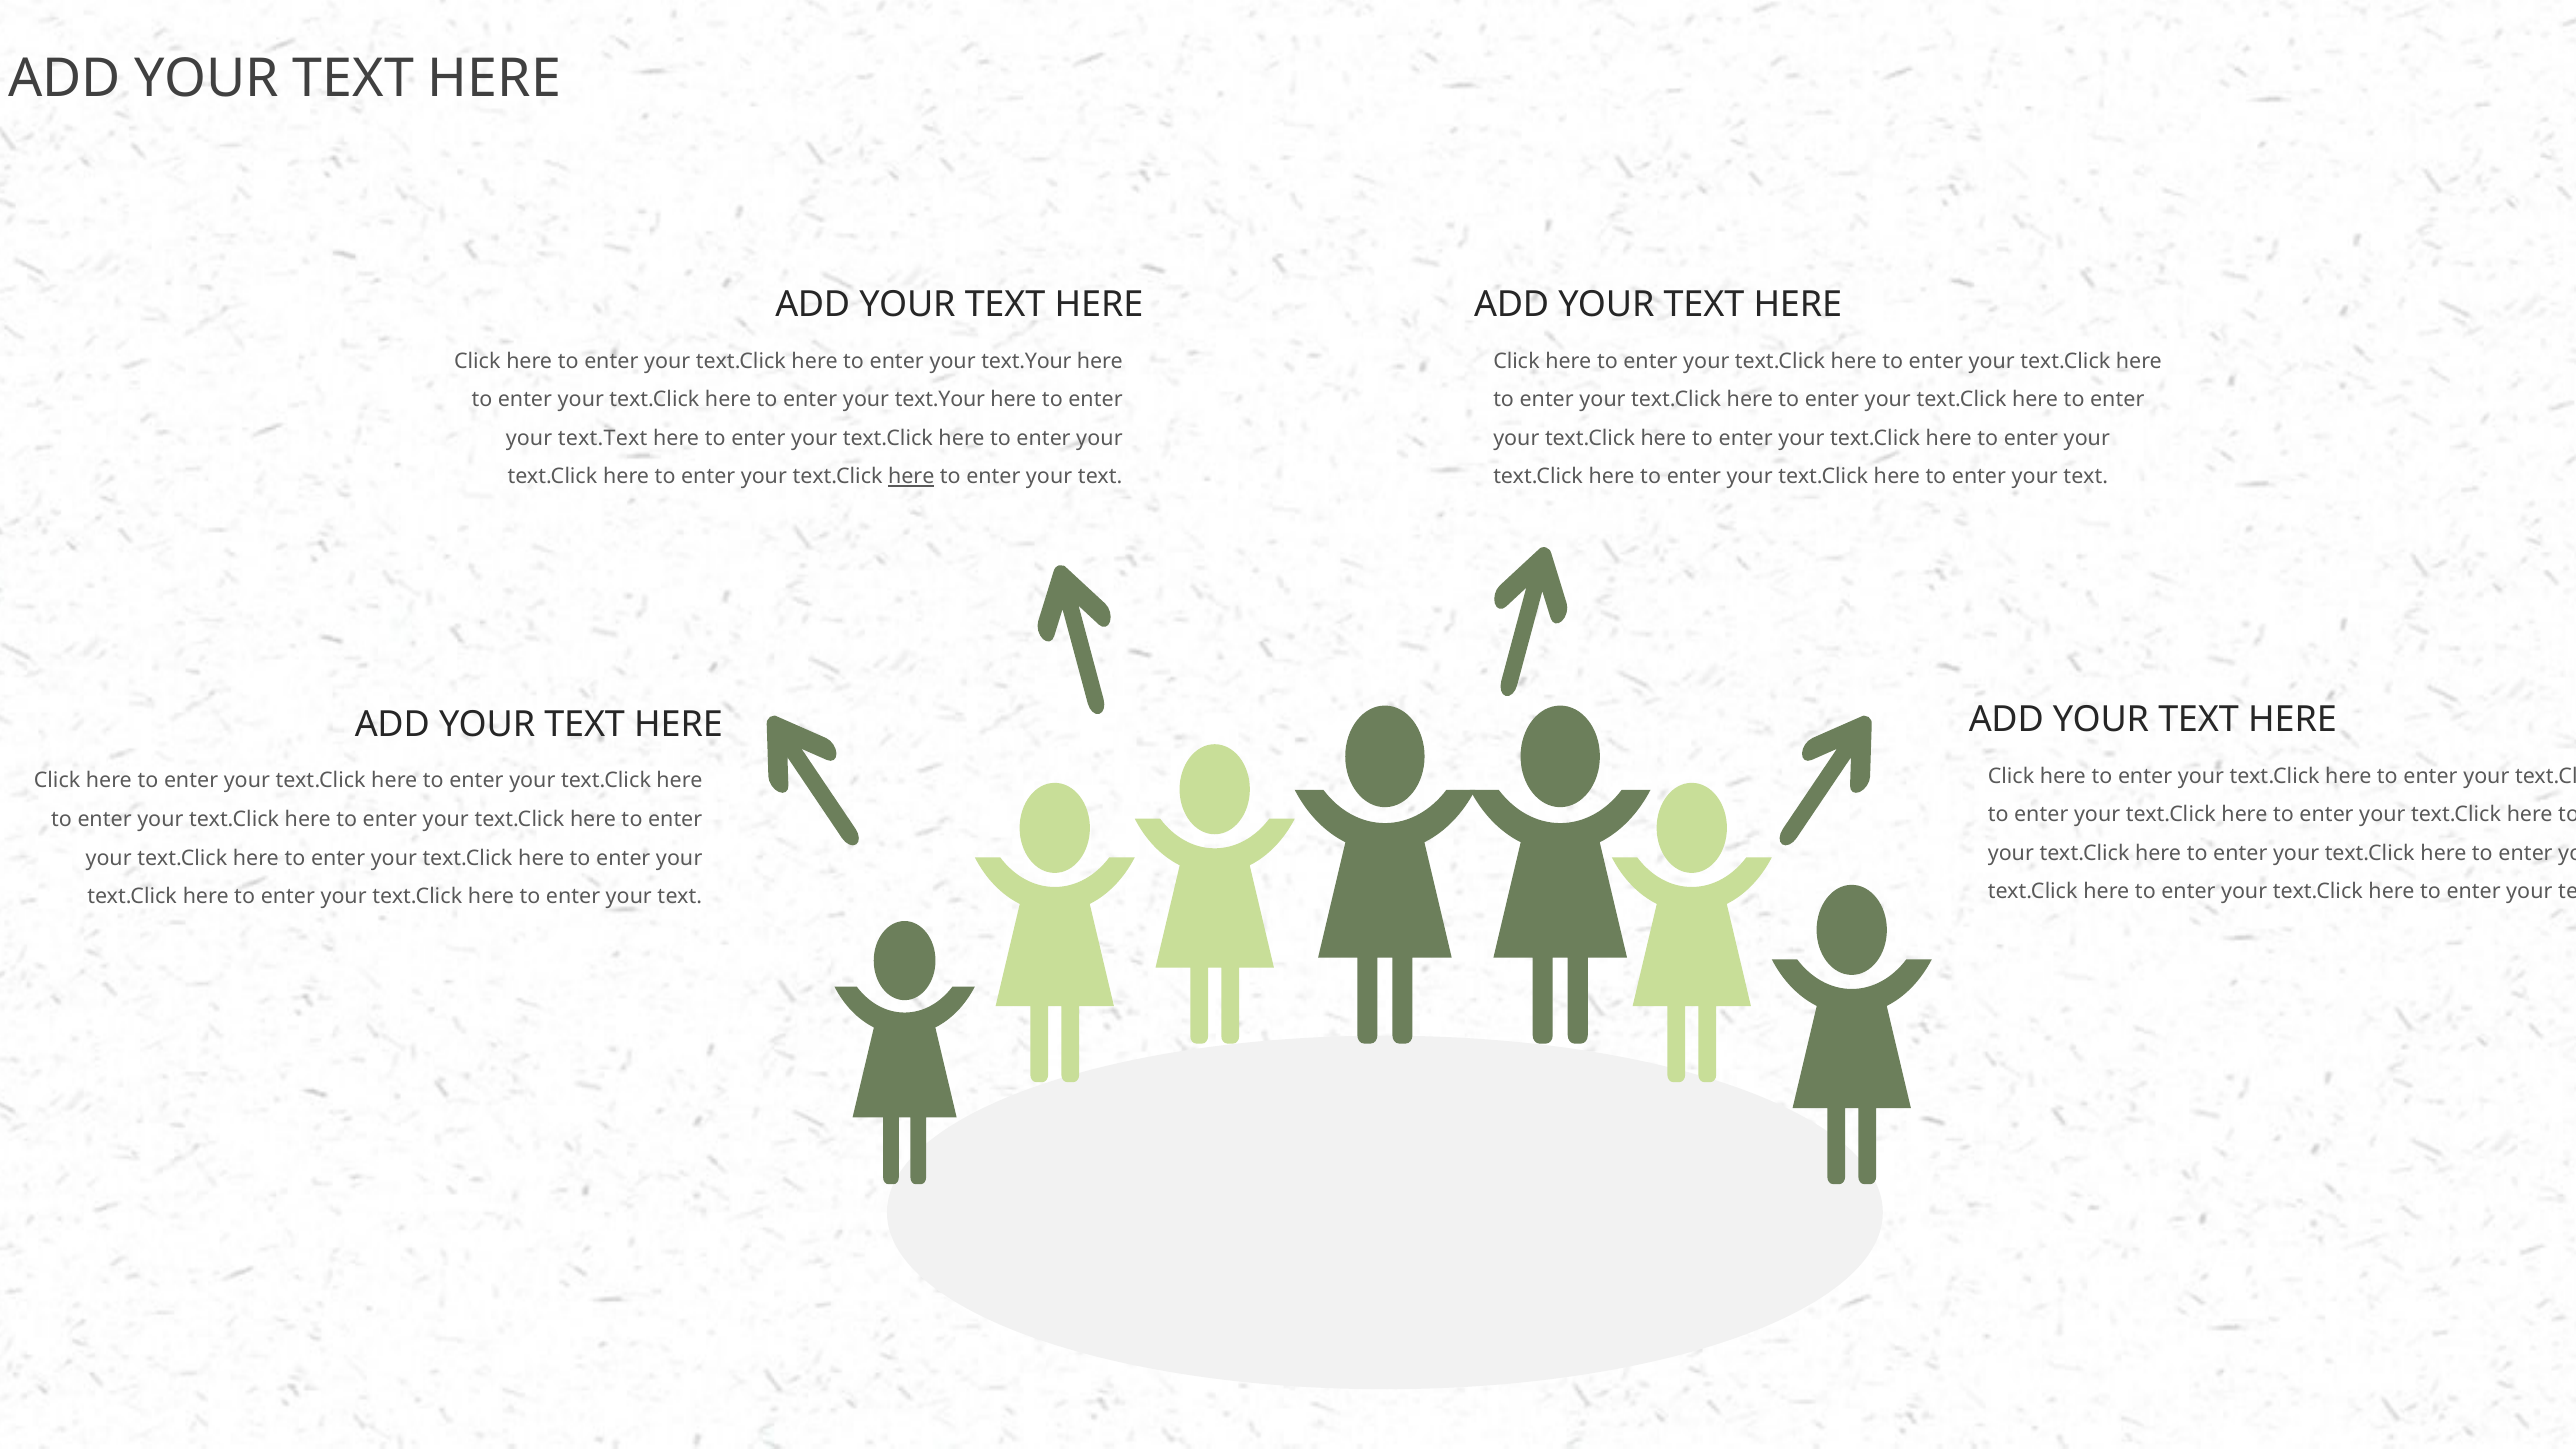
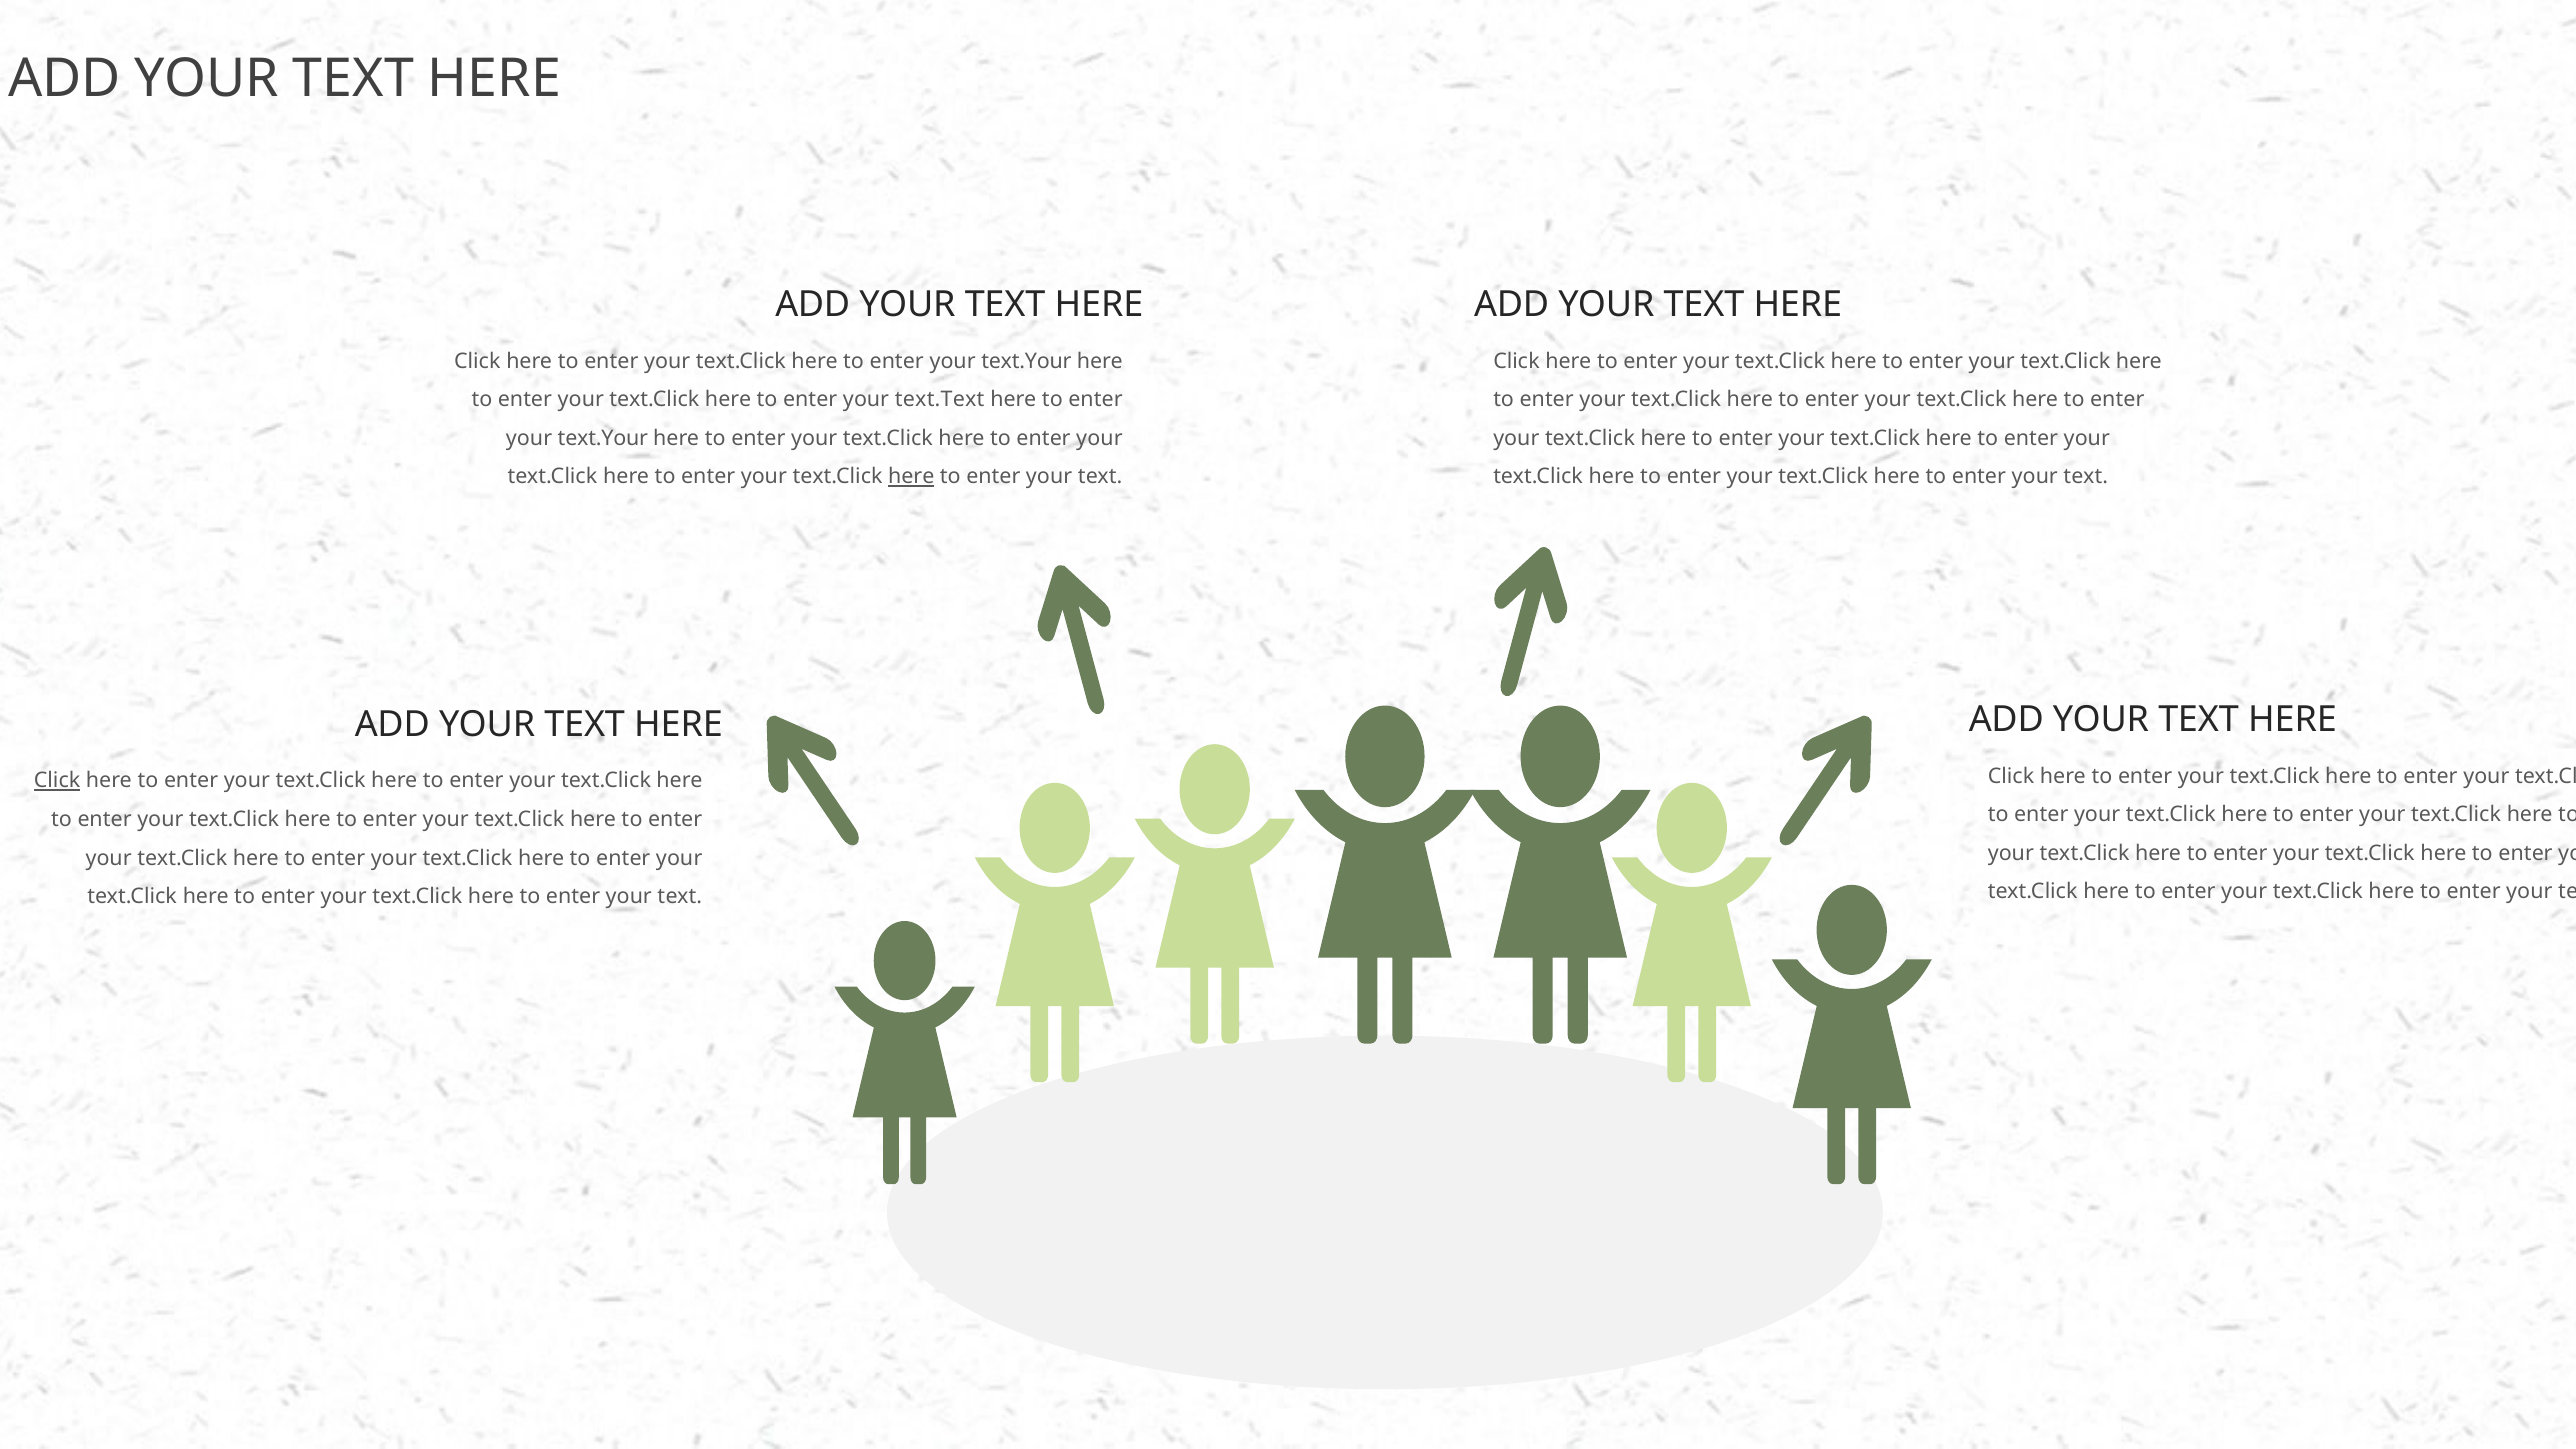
text.Your at (940, 400): text.Your -> text.Text
text.Text at (603, 438): text.Text -> text.Your
Click at (57, 781) underline: none -> present
